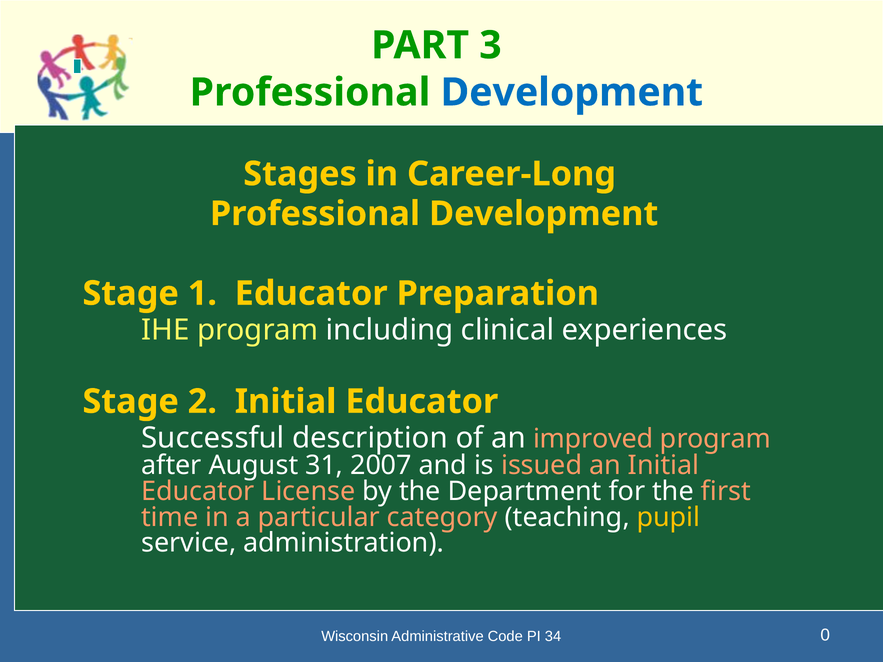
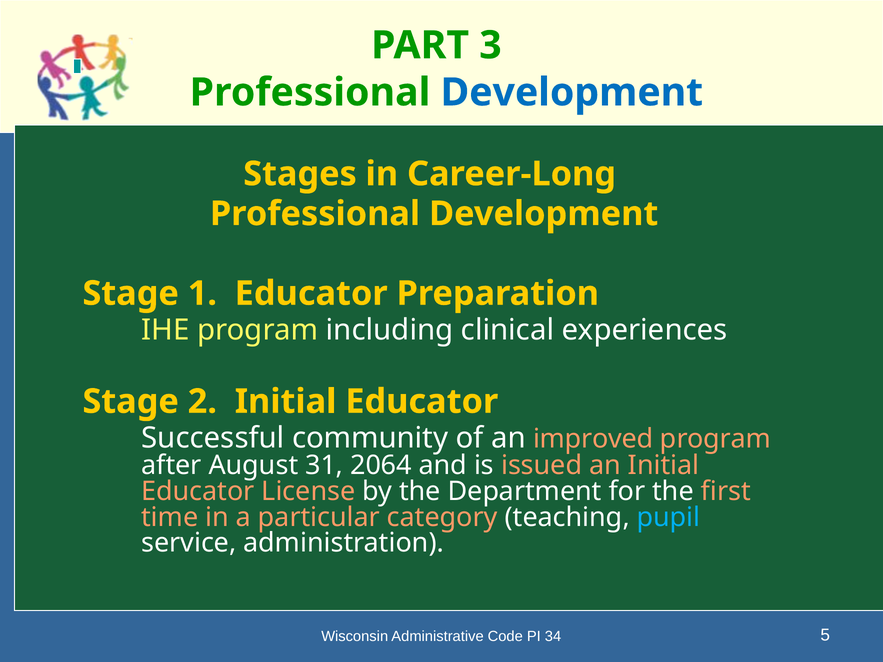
description: description -> community
2007: 2007 -> 2064
pupil colour: yellow -> light blue
0: 0 -> 5
